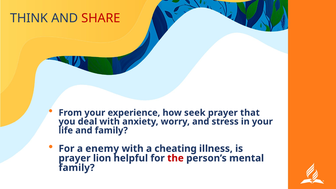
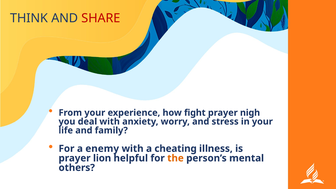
seek: seek -> fight
that: that -> nigh
the colour: red -> orange
family at (77, 168): family -> others
